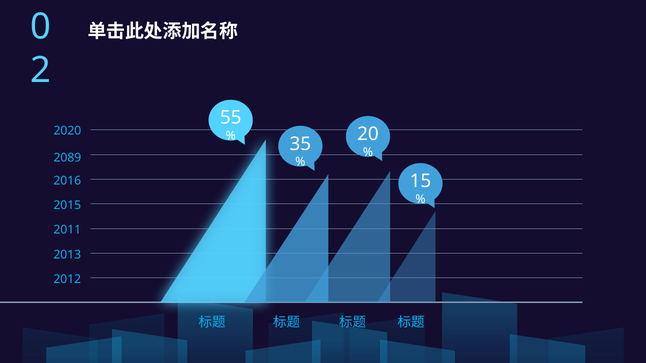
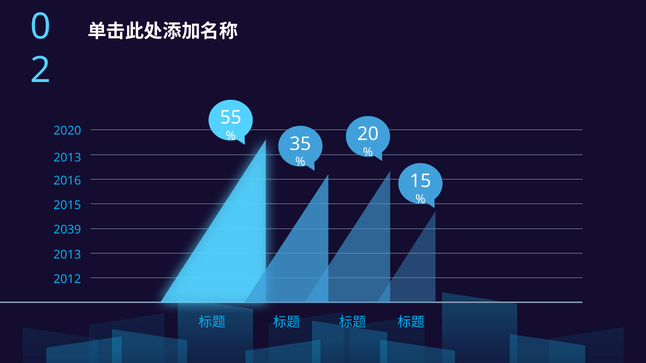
2089 at (67, 158): 2089 -> 2013
2011: 2011 -> 2039
